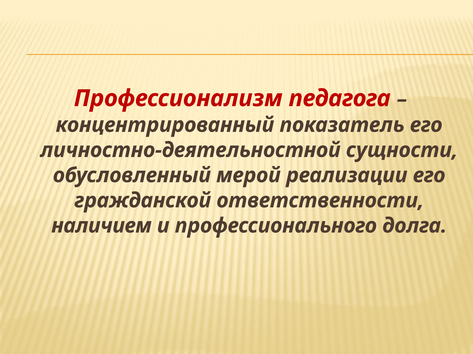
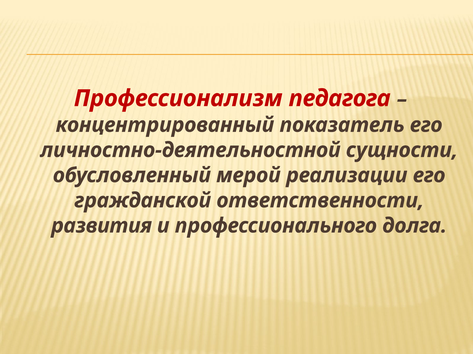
наличием: наличием -> развития
